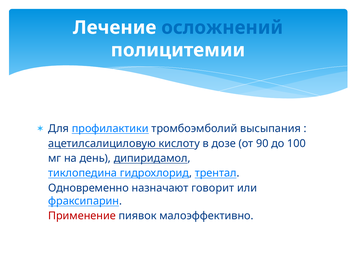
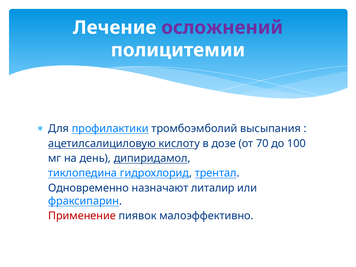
осложнений colour: blue -> purple
90: 90 -> 70
говорит: говорит -> литалир
